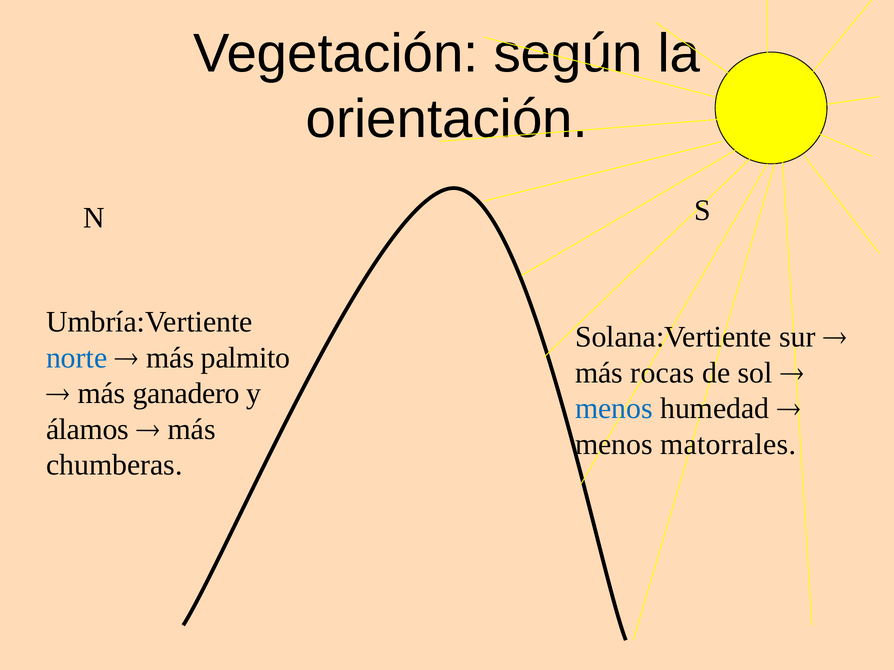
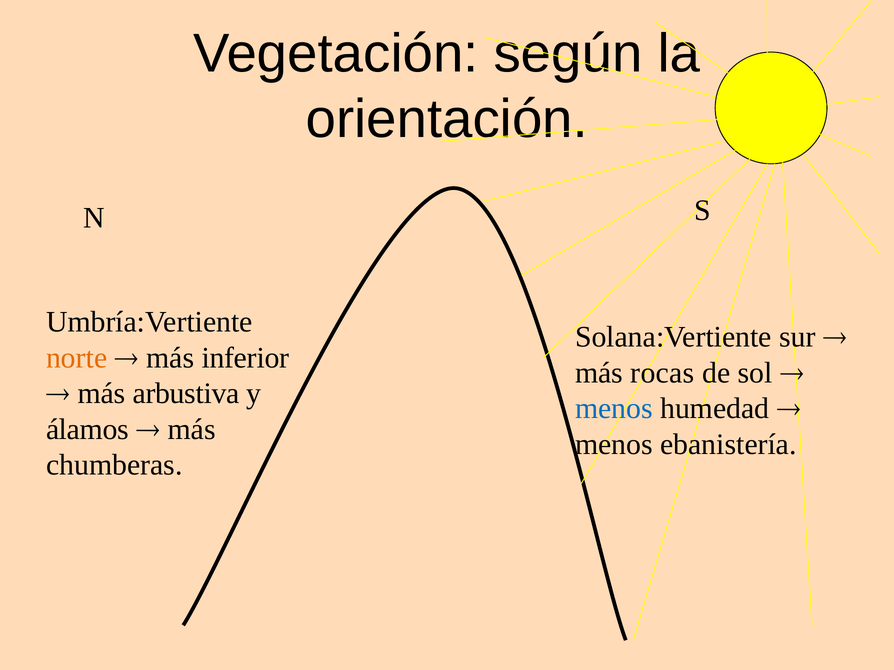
norte colour: blue -> orange
palmito: palmito -> inferior
ganadero: ganadero -> arbustiva
matorrales: matorrales -> ebanistería
